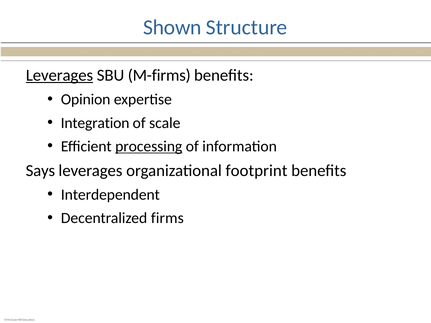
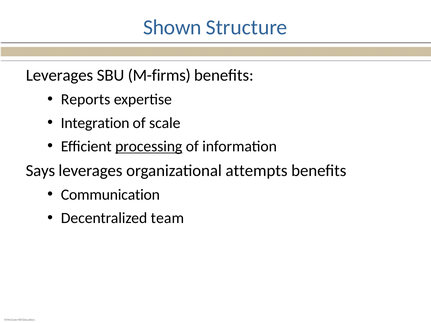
Leverages at (59, 75) underline: present -> none
Opinion: Opinion -> Reports
footprint: footprint -> attempts
Interdependent: Interdependent -> Communication
firms: firms -> team
